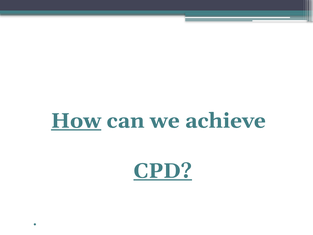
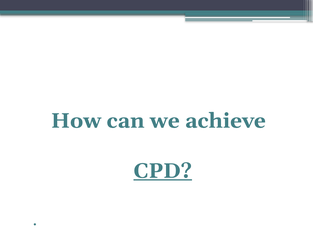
How underline: present -> none
